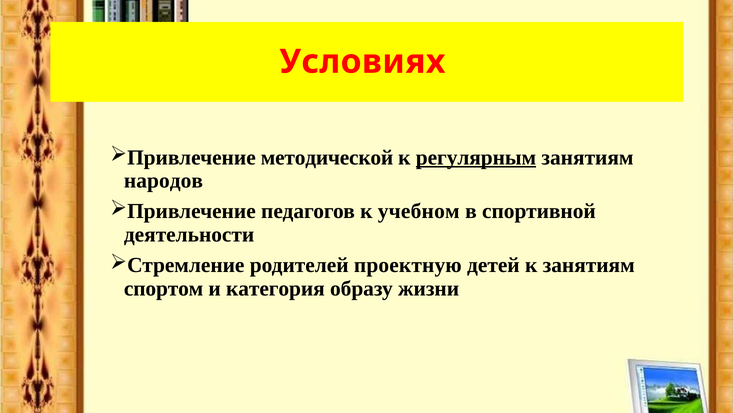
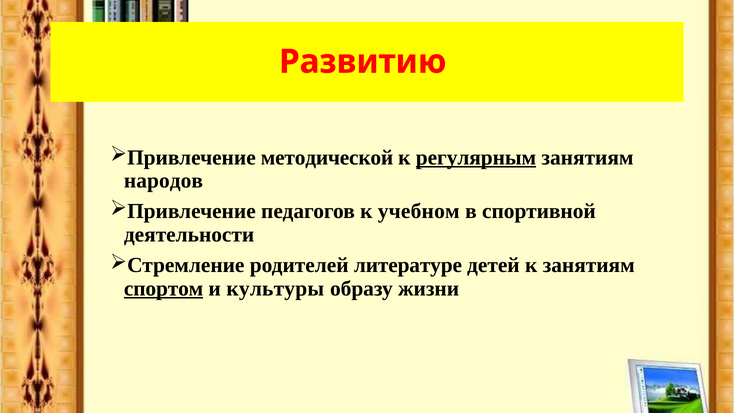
Условиях: Условиях -> Развитию
проектную: проектную -> литературе
спортом underline: none -> present
категория: категория -> культуры
